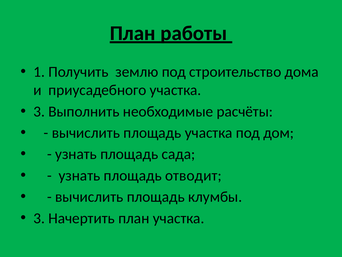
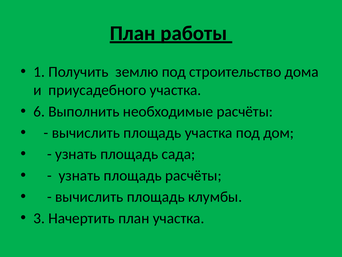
3 at (39, 111): 3 -> 6
площадь отводит: отводит -> расчёты
